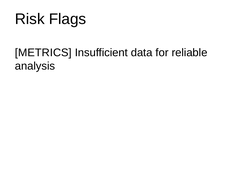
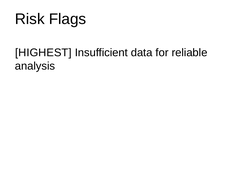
METRICS: METRICS -> HIGHEST
